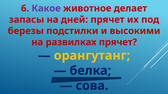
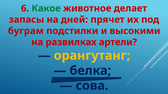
Какое colour: purple -> green
березы: березы -> буграм
развилках прячет: прячет -> артели
